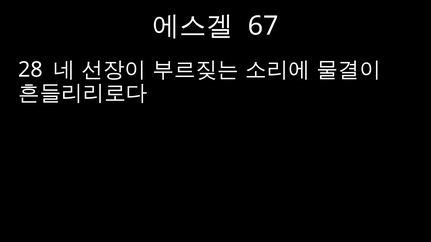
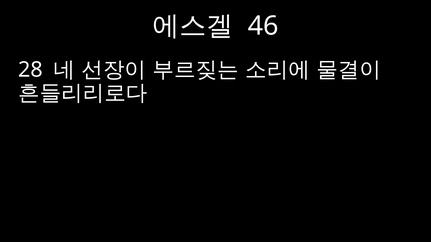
67: 67 -> 46
